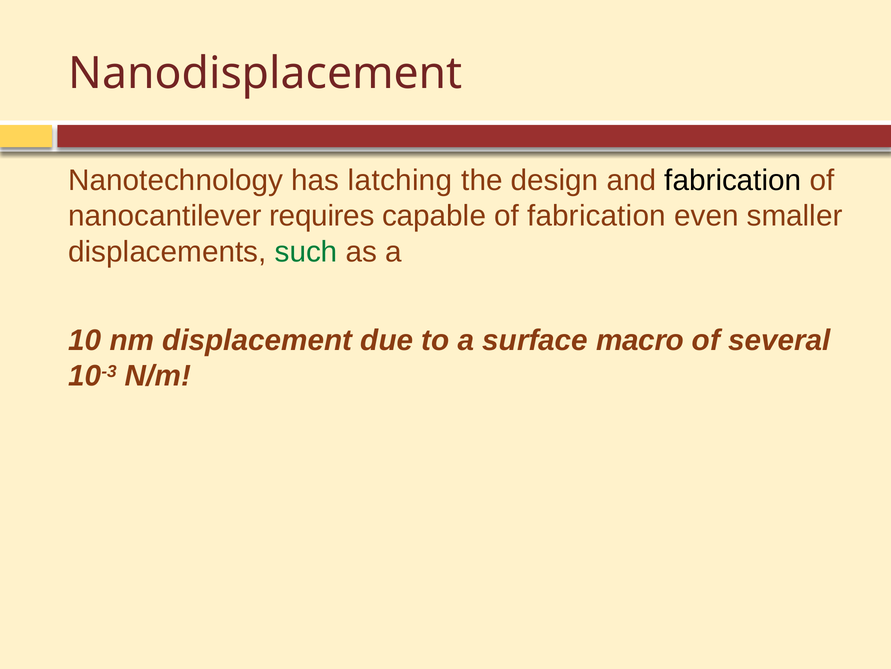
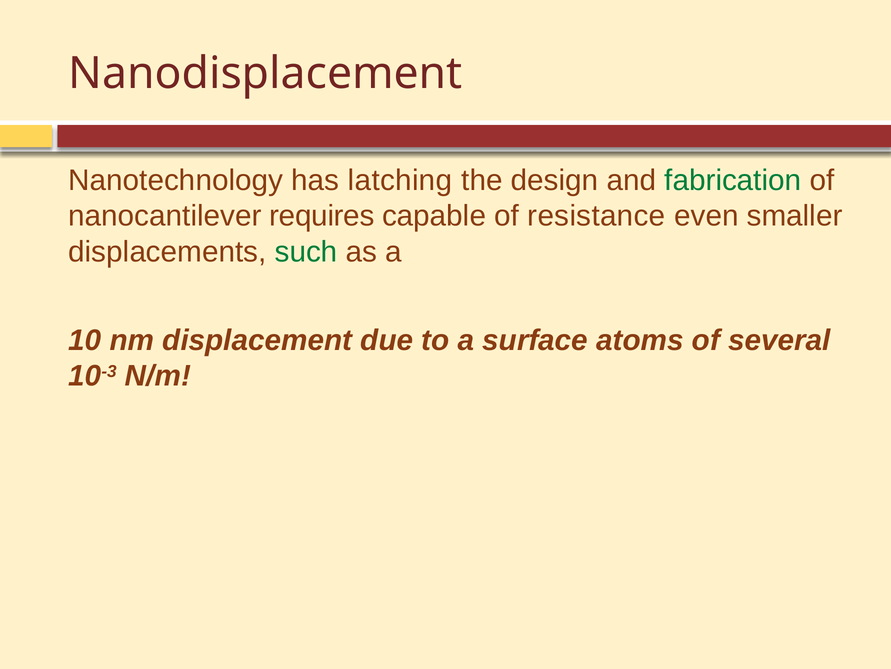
fabrication at (733, 180) colour: black -> green
of fabrication: fabrication -> resistance
macro: macro -> atoms
